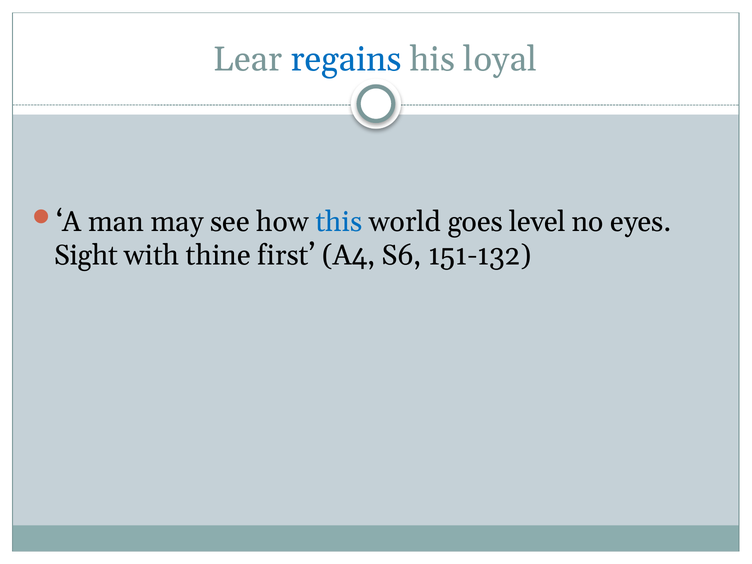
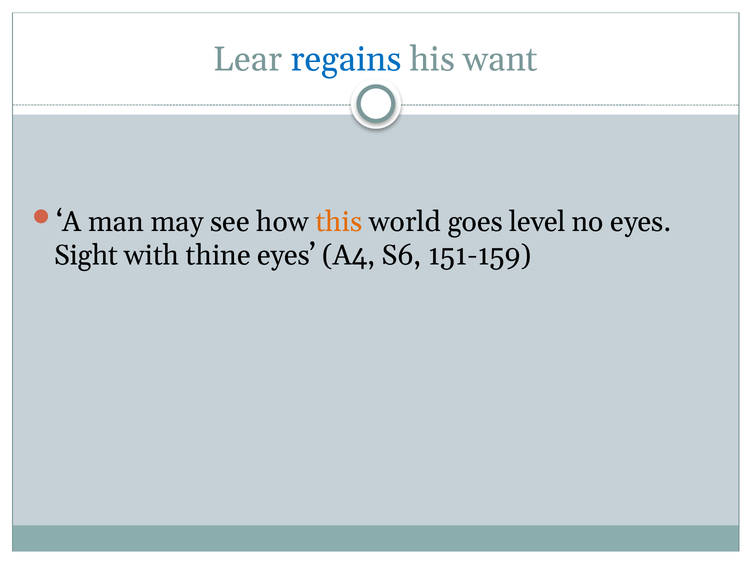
loyal: loyal -> want
this colour: blue -> orange
thine first: first -> eyes
151-132: 151-132 -> 151-159
